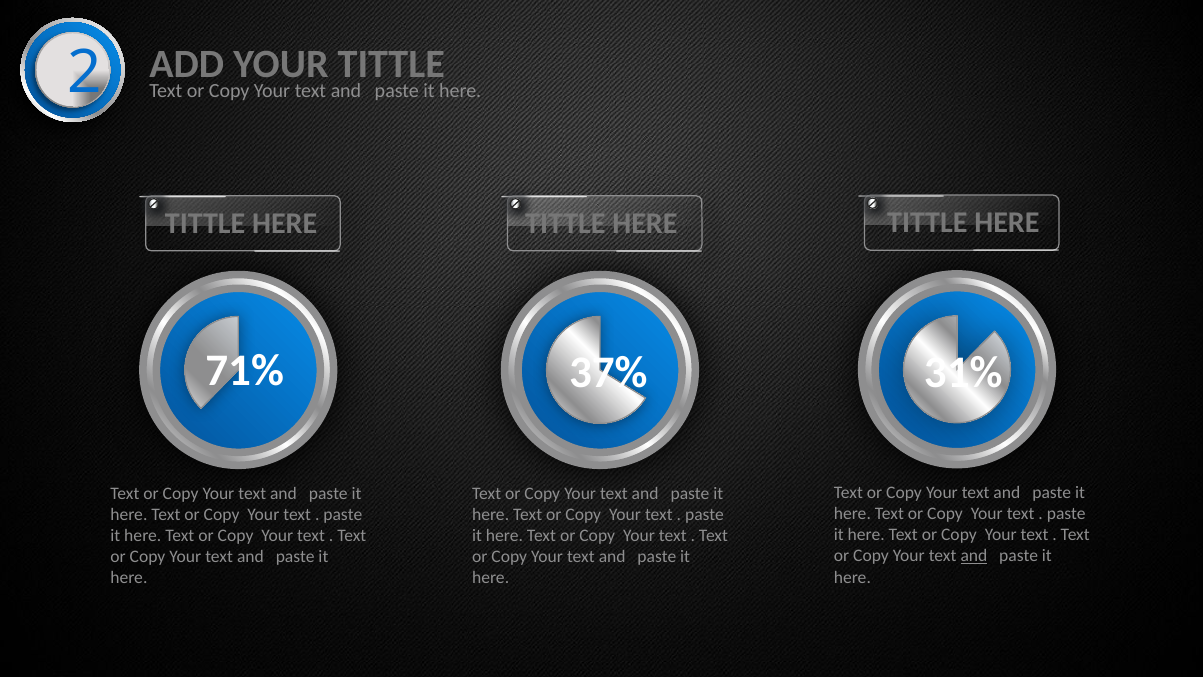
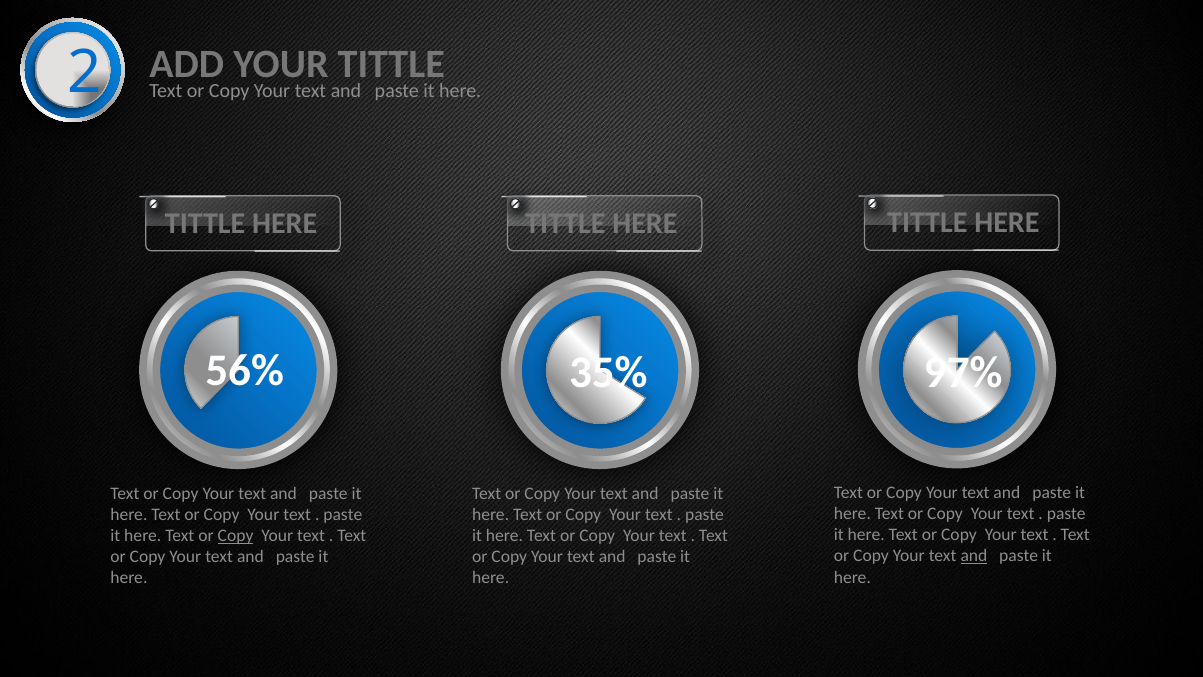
71%: 71% -> 56%
37%: 37% -> 35%
31%: 31% -> 97%
Copy at (236, 535) underline: none -> present
